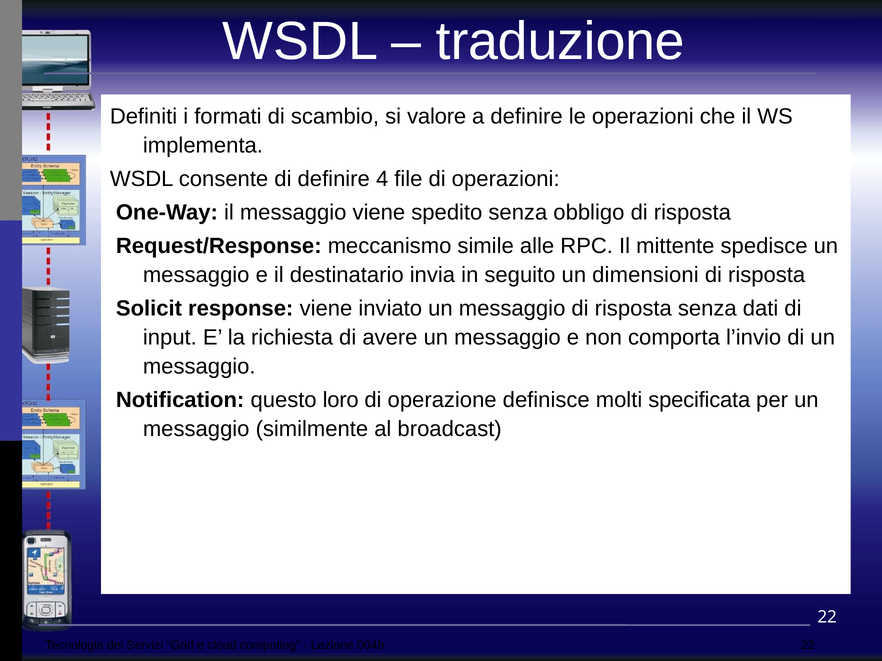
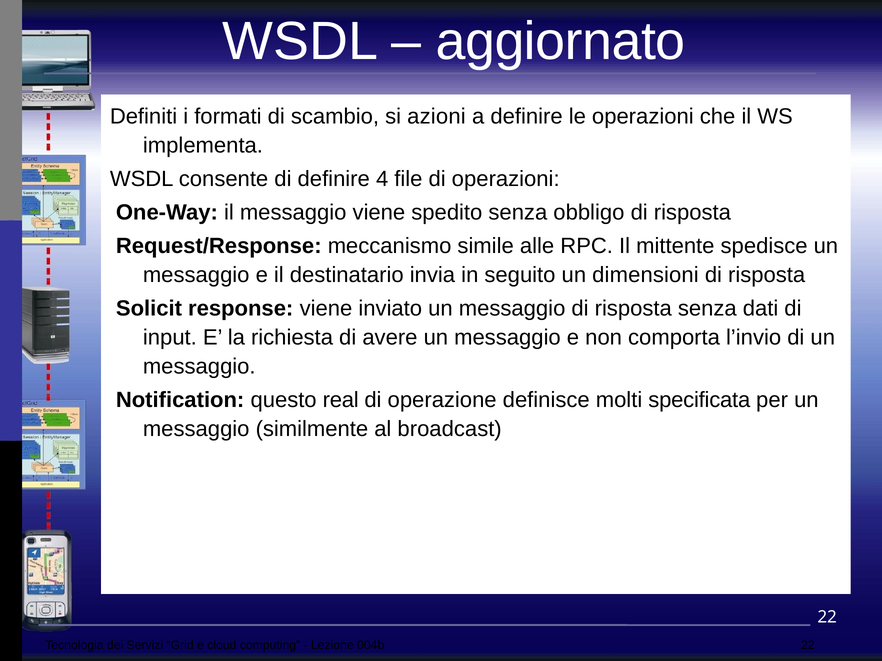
traduzione: traduzione -> aggiornato
valore: valore -> azioni
loro: loro -> real
